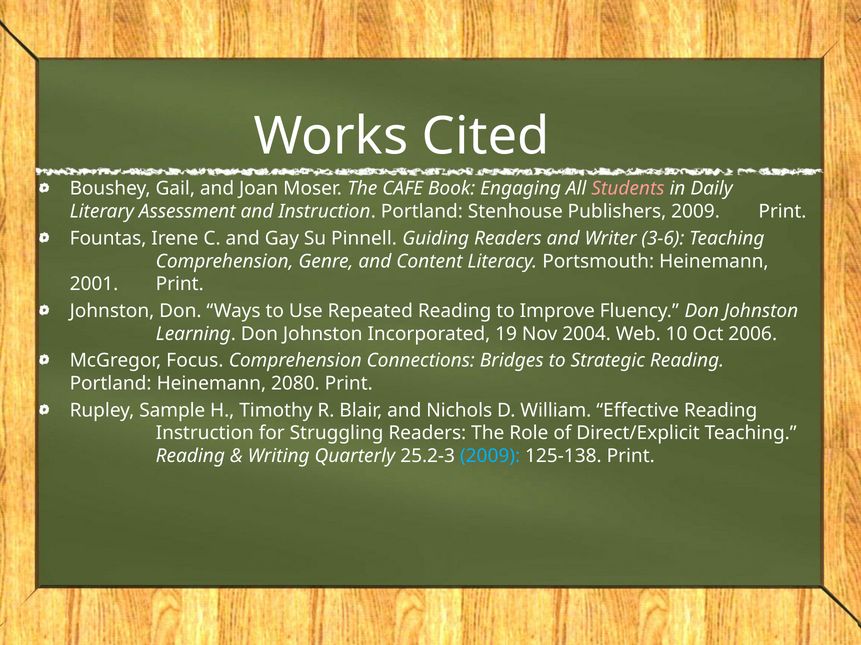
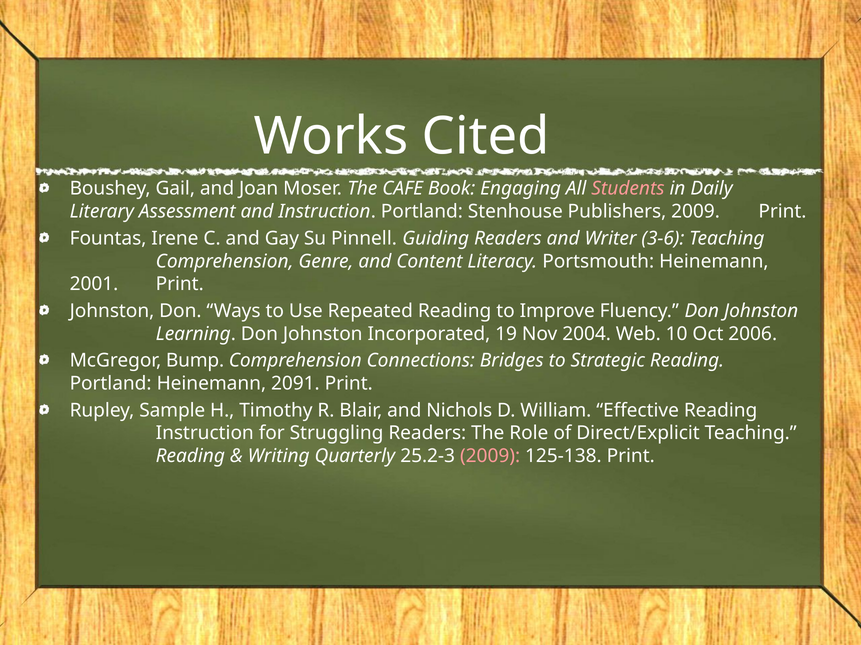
Focus: Focus -> Bump
2080: 2080 -> 2091
2009 at (490, 457) colour: light blue -> pink
